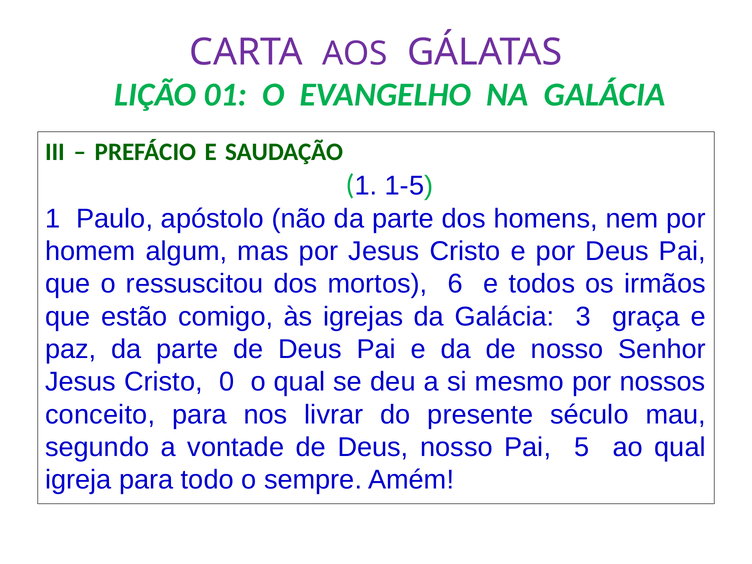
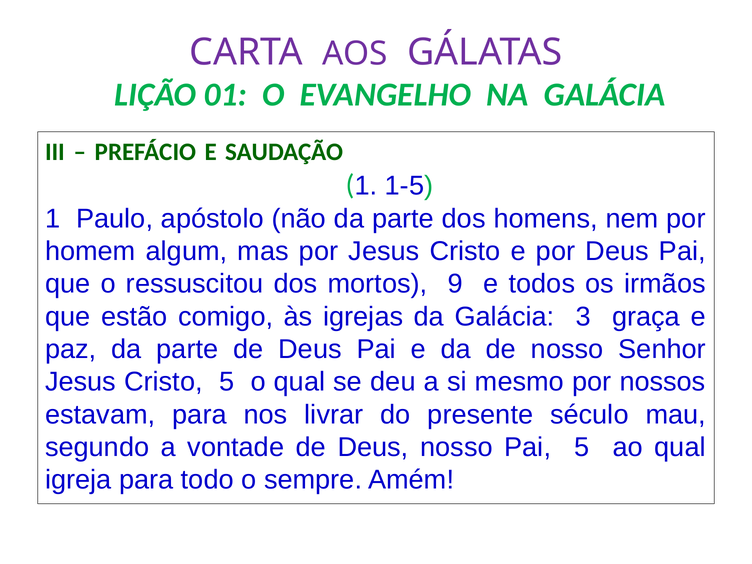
6: 6 -> 9
Cristo 0: 0 -> 5
conceito: conceito -> estavam
